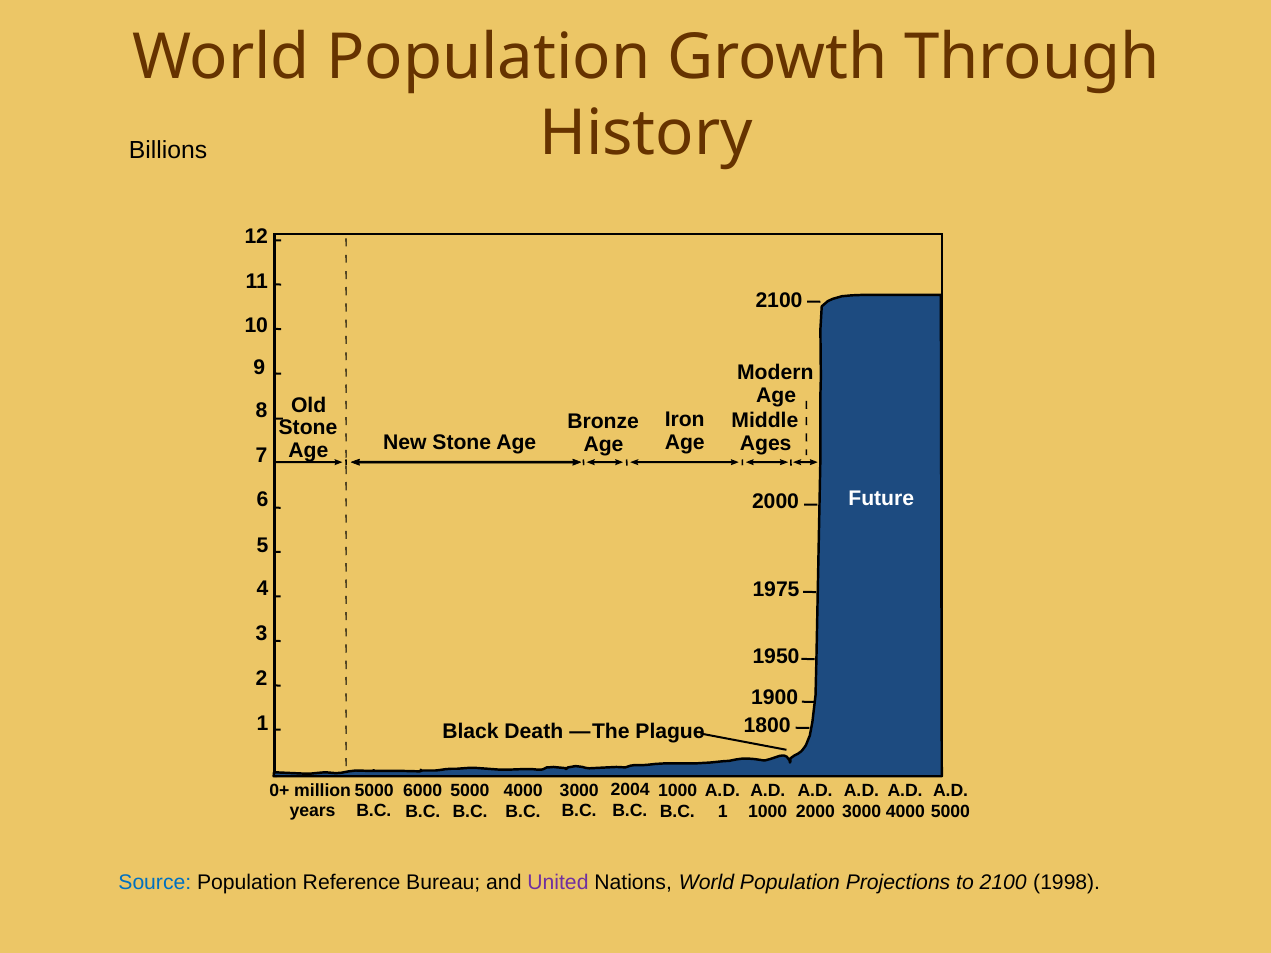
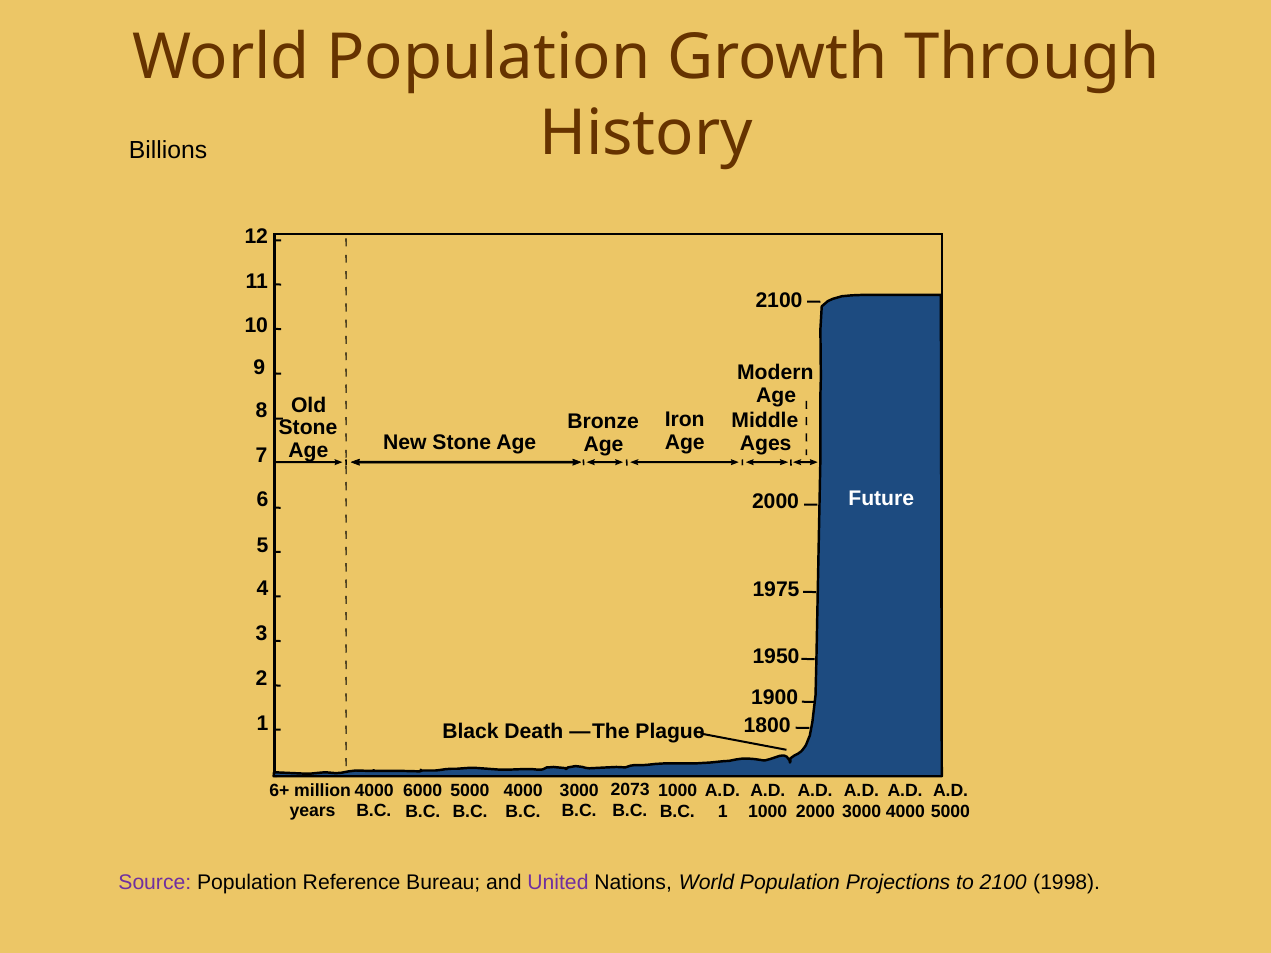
2004: 2004 -> 2073
0+: 0+ -> 6+
5000 at (374, 791): 5000 -> 4000
Source colour: blue -> purple
